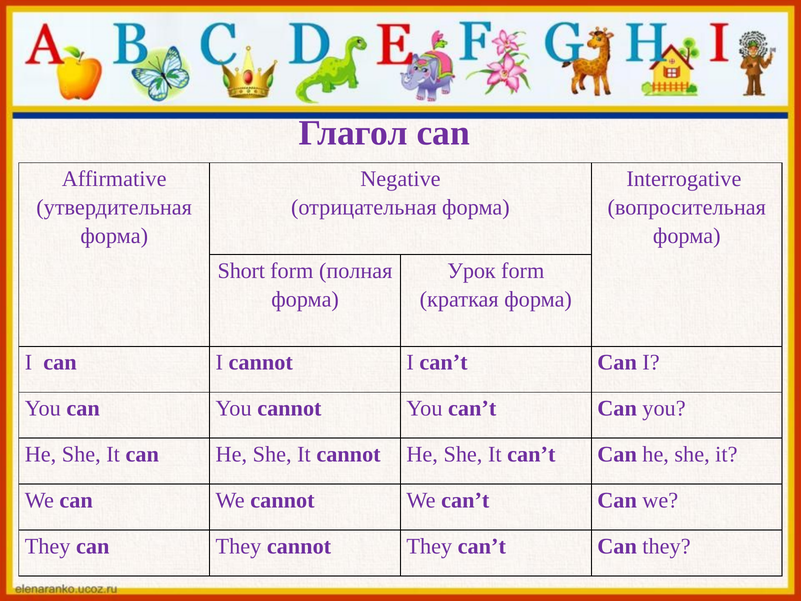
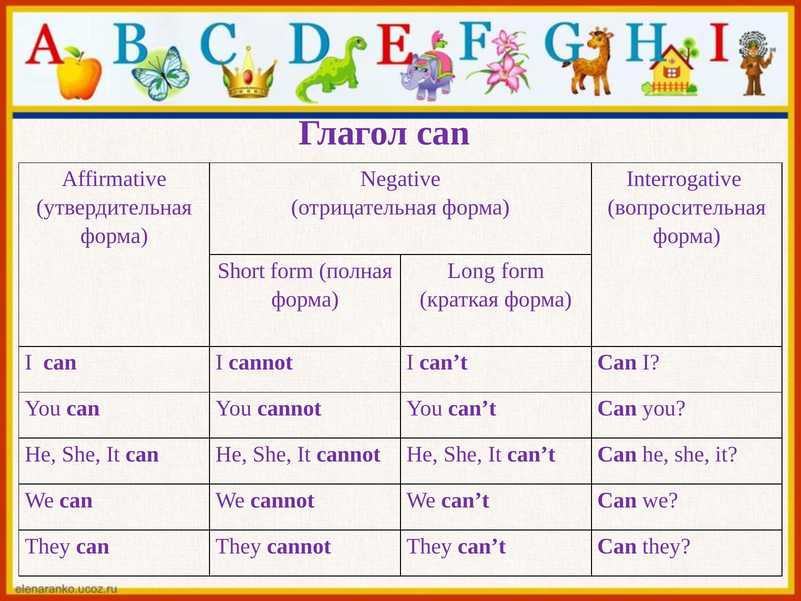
Урок: Урок -> Long
